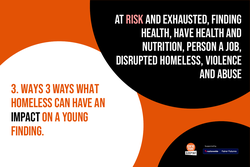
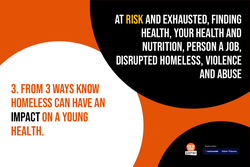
risk colour: pink -> yellow
health have: have -> your
Ways at (32, 89): Ways -> From
what: what -> know
finding at (28, 131): finding -> health
